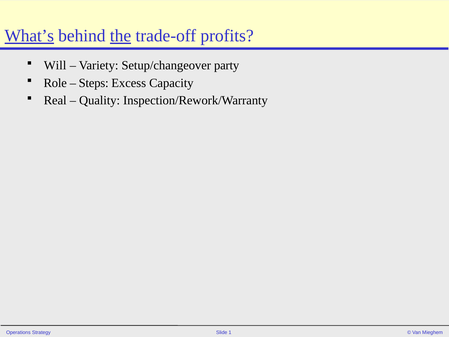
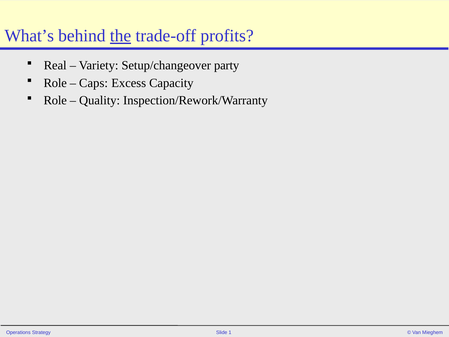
What’s underline: present -> none
Will: Will -> Real
Steps: Steps -> Caps
Real at (55, 100): Real -> Role
